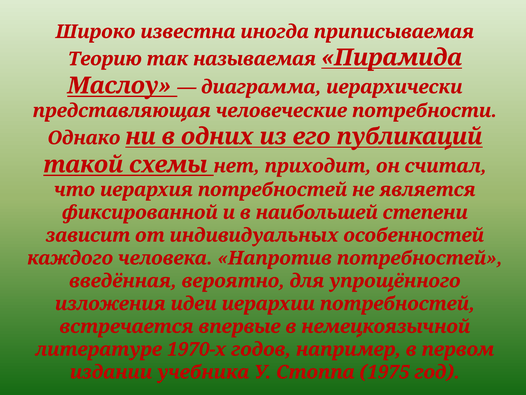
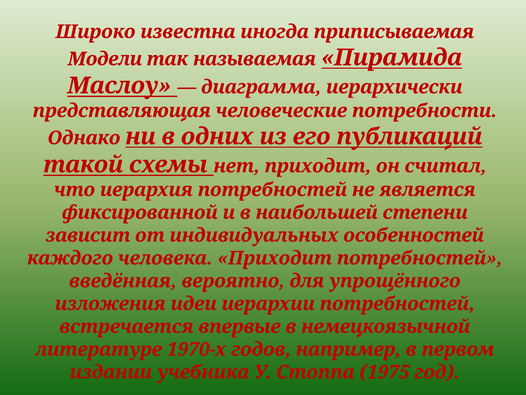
Теорию: Теорию -> Модели
человека Напротив: Напротив -> Приходит
